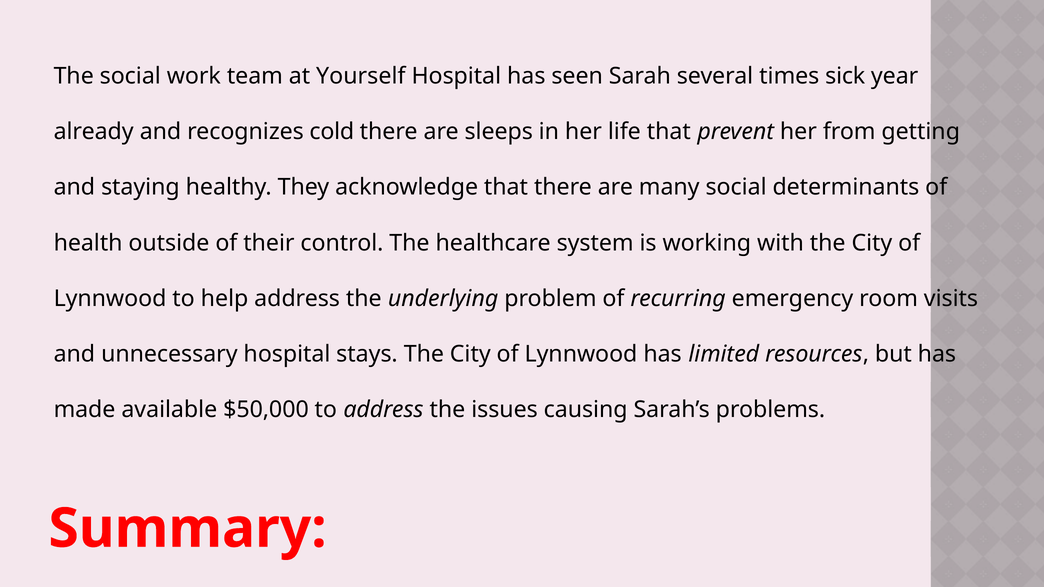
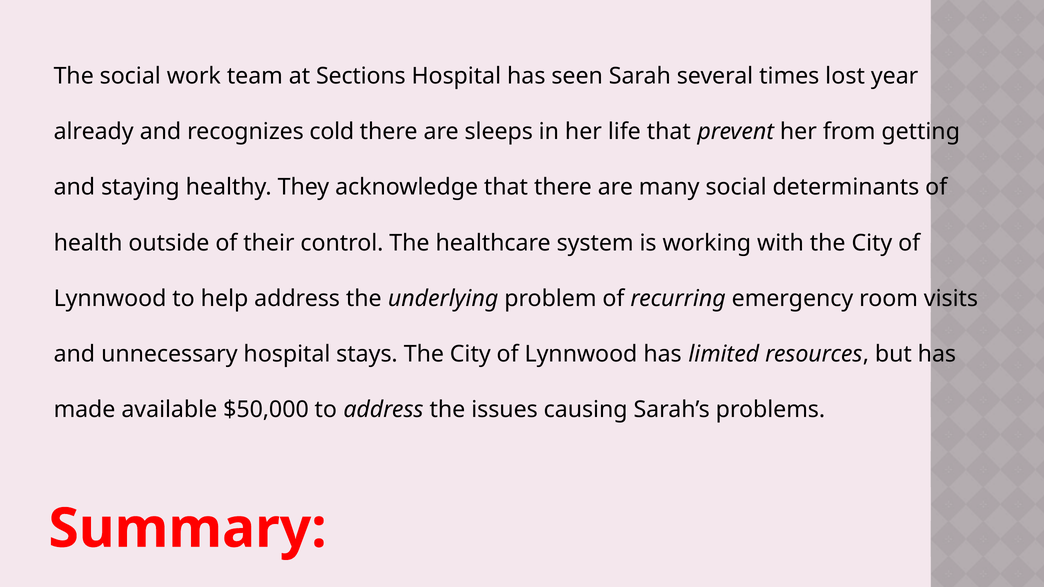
Yourself: Yourself -> Sections
sick: sick -> lost
